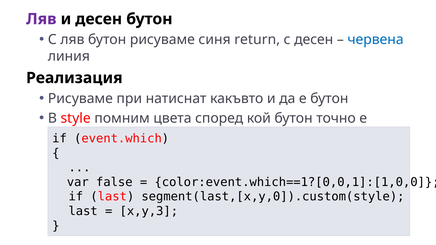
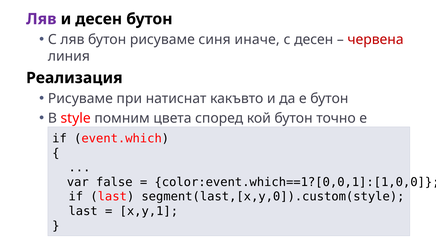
return: return -> иначе
червена colour: blue -> red
x,y,3: x,y,3 -> x,y,1
